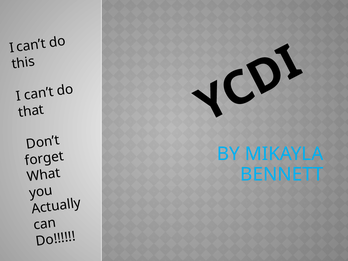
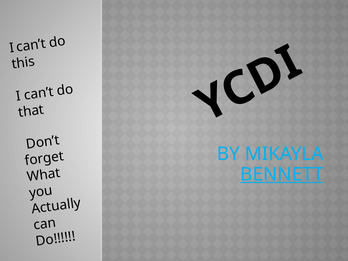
BENNETT underline: none -> present
